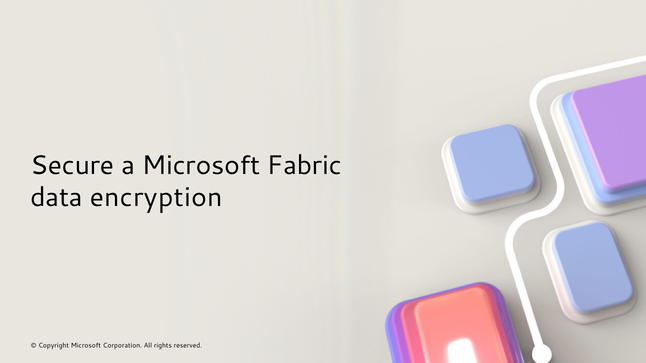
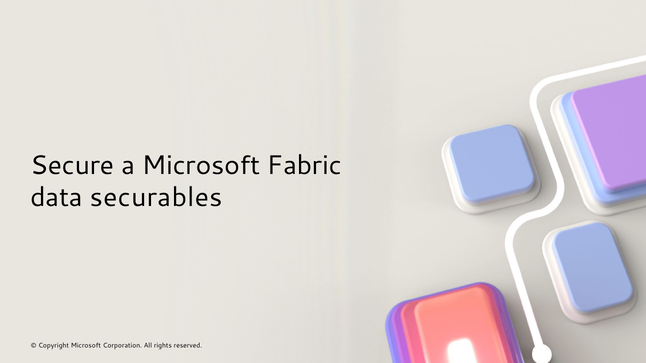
encryption: encryption -> securables
